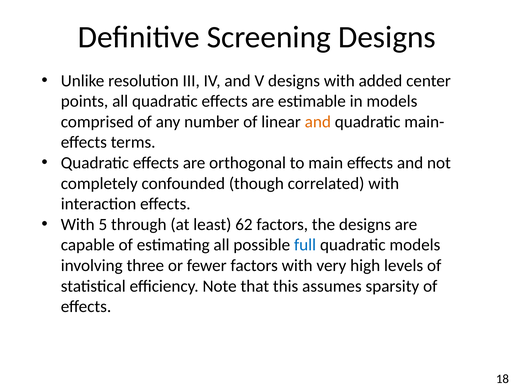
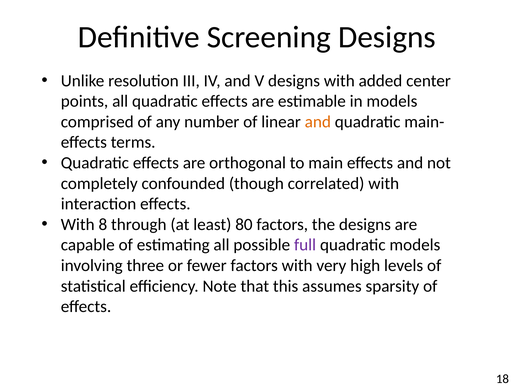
5: 5 -> 8
62: 62 -> 80
full colour: blue -> purple
